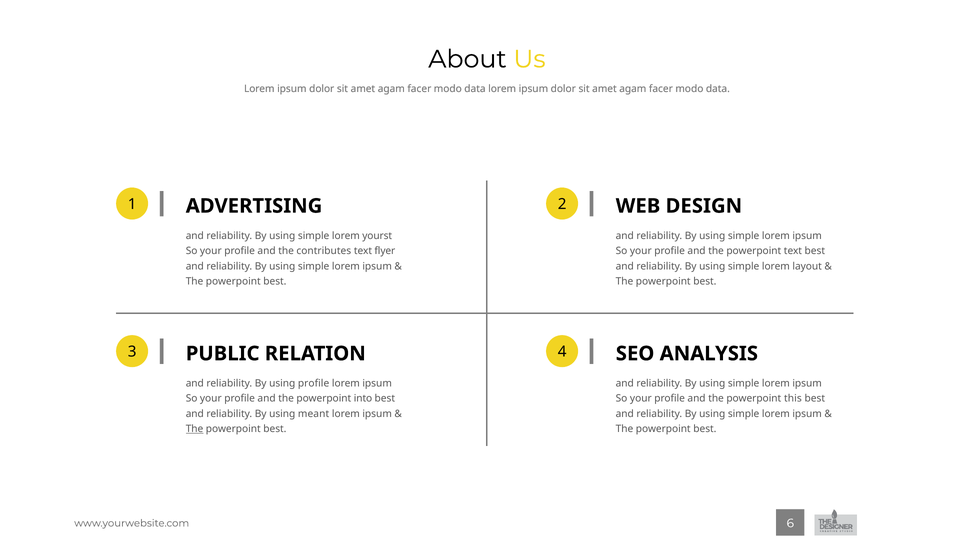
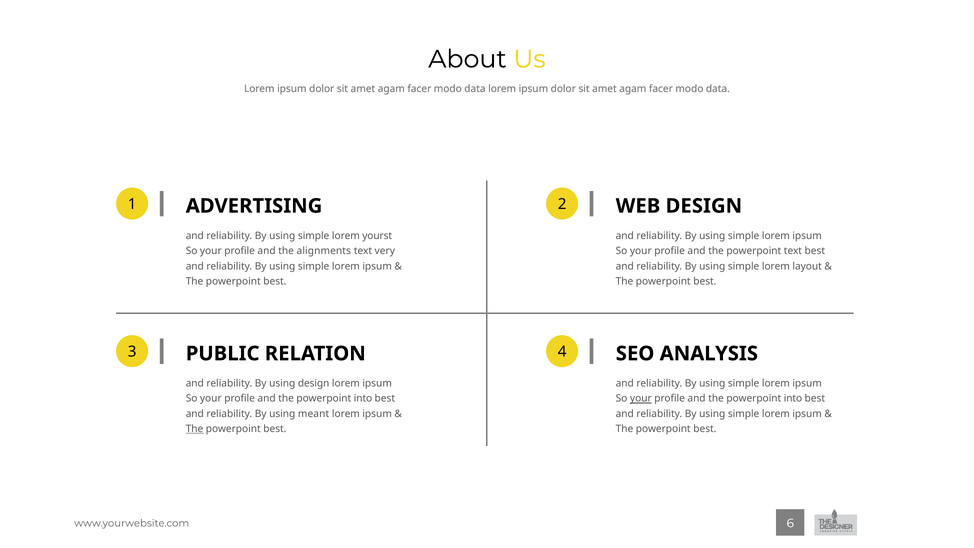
contributes: contributes -> alignments
flyer: flyer -> very
using profile: profile -> design
your at (641, 399) underline: none -> present
this at (793, 399): this -> into
